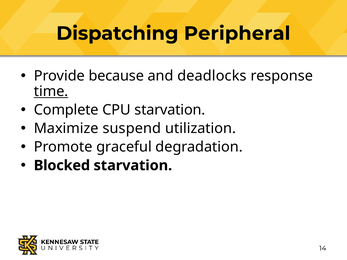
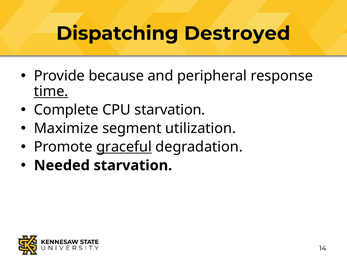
Peripheral: Peripheral -> Destroyed
deadlocks: deadlocks -> peripheral
suspend: suspend -> segment
graceful underline: none -> present
Blocked: Blocked -> Needed
